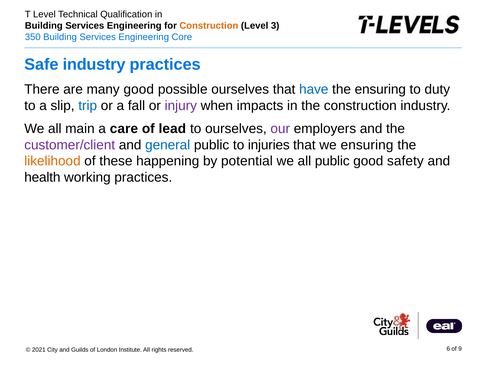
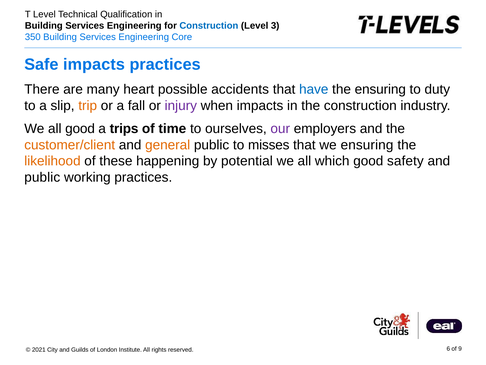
Construction at (209, 26) colour: orange -> blue
Safe industry: industry -> impacts
many good: good -> heart
possible ourselves: ourselves -> accidents
trip colour: blue -> orange
all main: main -> good
care: care -> trips
lead: lead -> time
customer/client colour: purple -> orange
general colour: blue -> orange
injuries: injuries -> misses
all public: public -> which
health at (42, 177): health -> public
